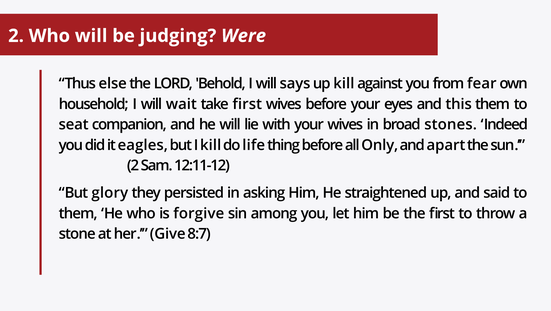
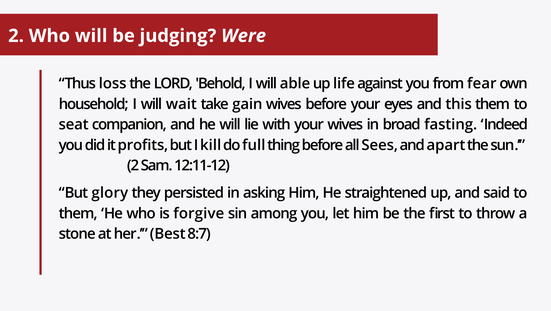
else: else -> loss
says: says -> able
up kill: kill -> life
take first: first -> gain
stones: stones -> fasting
eagles: eagles -> profits
life: life -> full
Only: Only -> Sees
Give: Give -> Best
